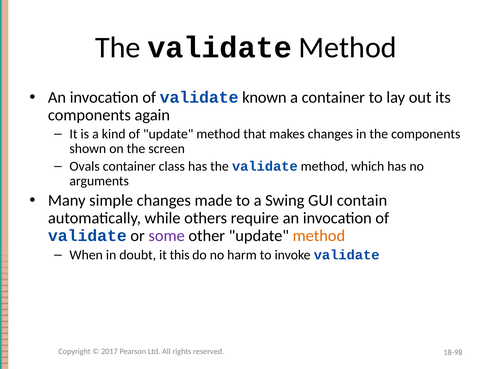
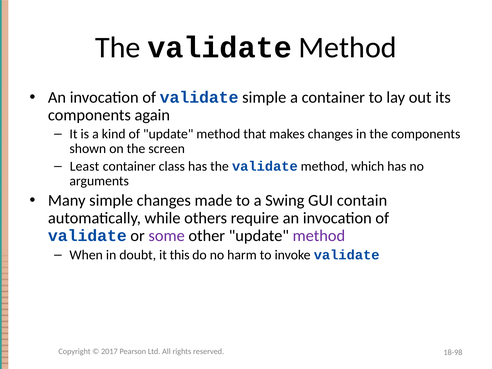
validate known: known -> simple
Ovals: Ovals -> Least
method at (319, 236) colour: orange -> purple
